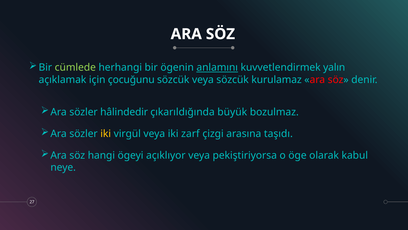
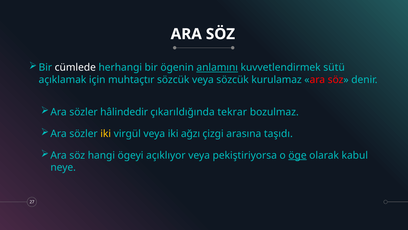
cümlede colour: light green -> white
yalın: yalın -> sütü
çocuğunu: çocuğunu -> muhtaçtır
büyük: büyük -> tekrar
zarf: zarf -> ağzı
öge underline: none -> present
